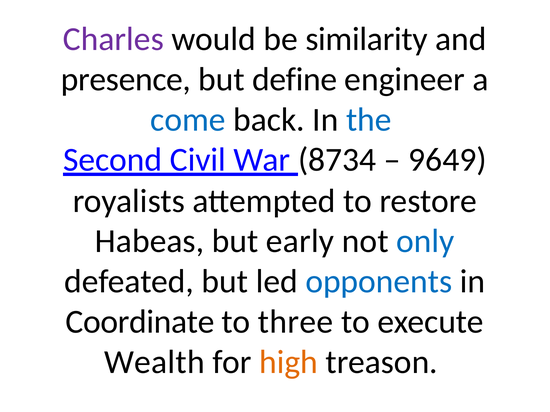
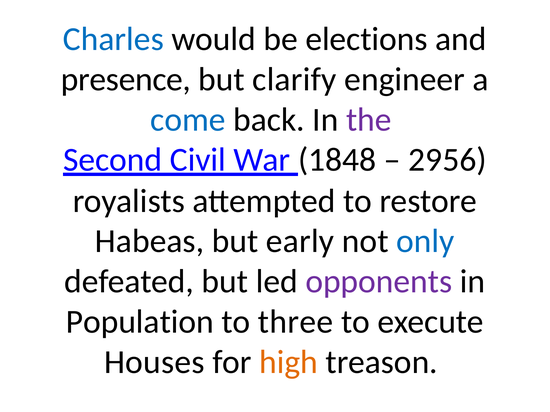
Charles colour: purple -> blue
similarity: similarity -> elections
define: define -> clarify
the colour: blue -> purple
8734: 8734 -> 1848
9649: 9649 -> 2956
opponents colour: blue -> purple
Coordinate: Coordinate -> Population
Wealth: Wealth -> Houses
